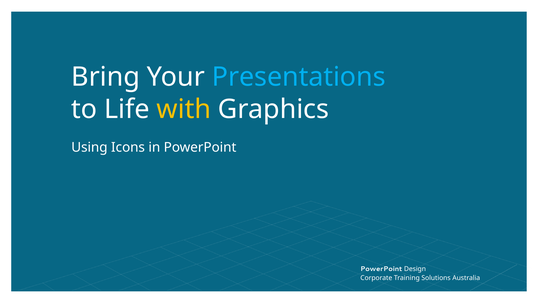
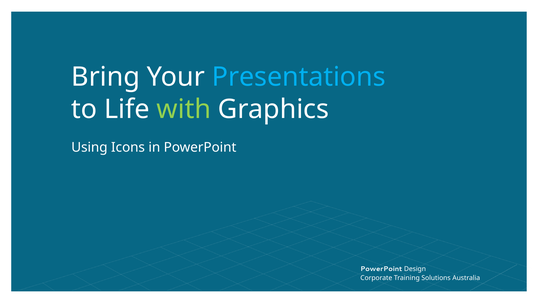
with colour: yellow -> light green
